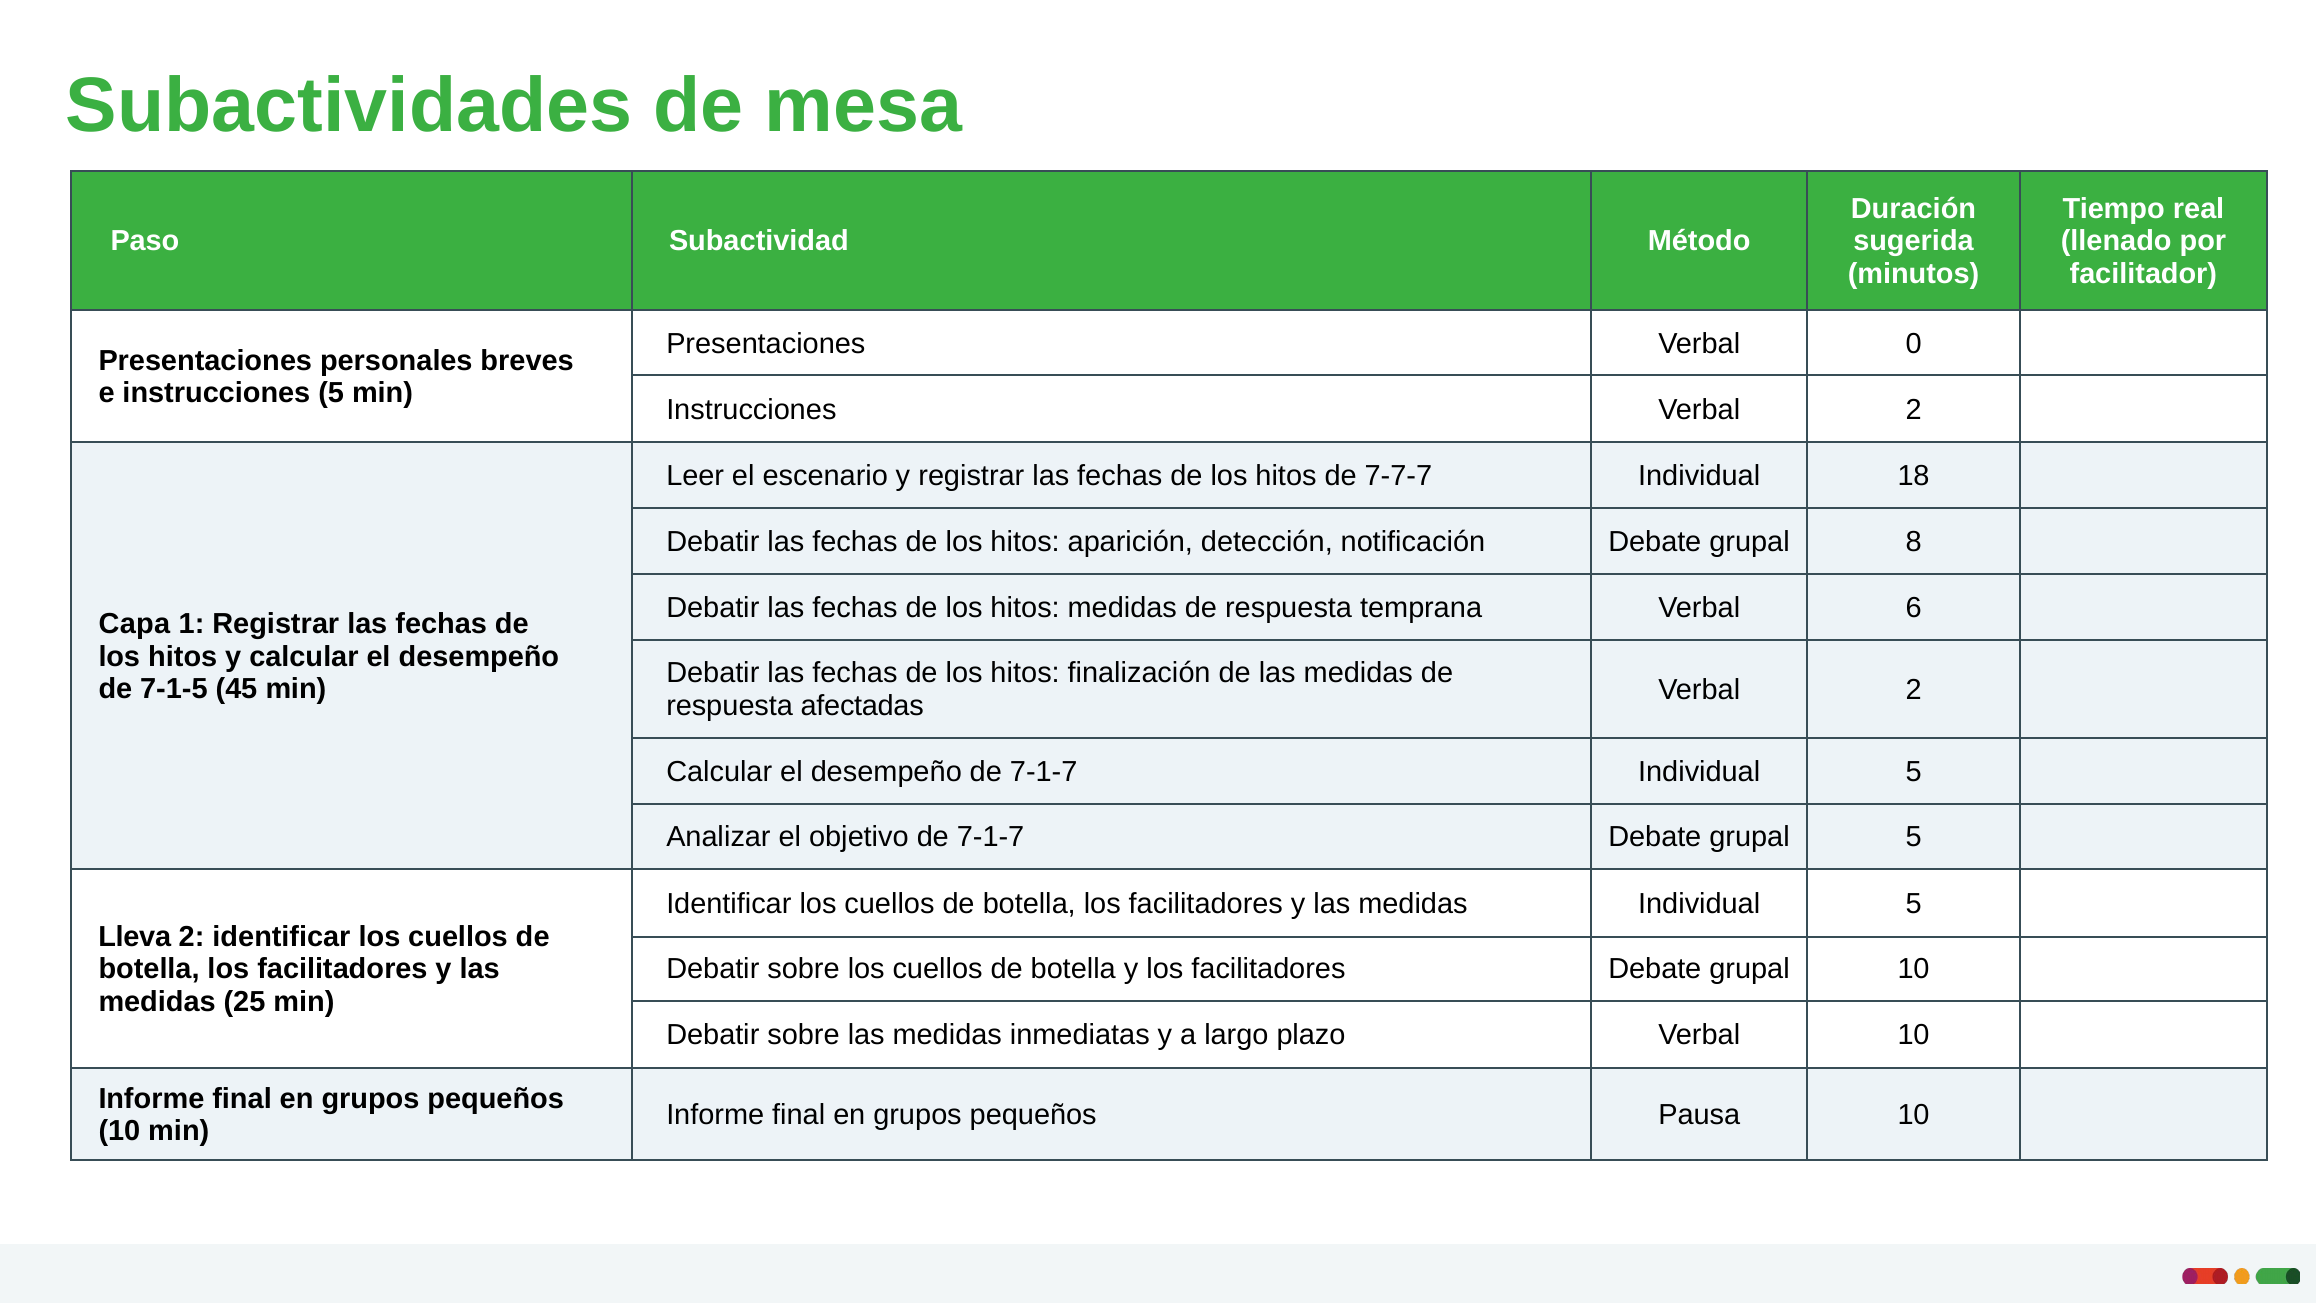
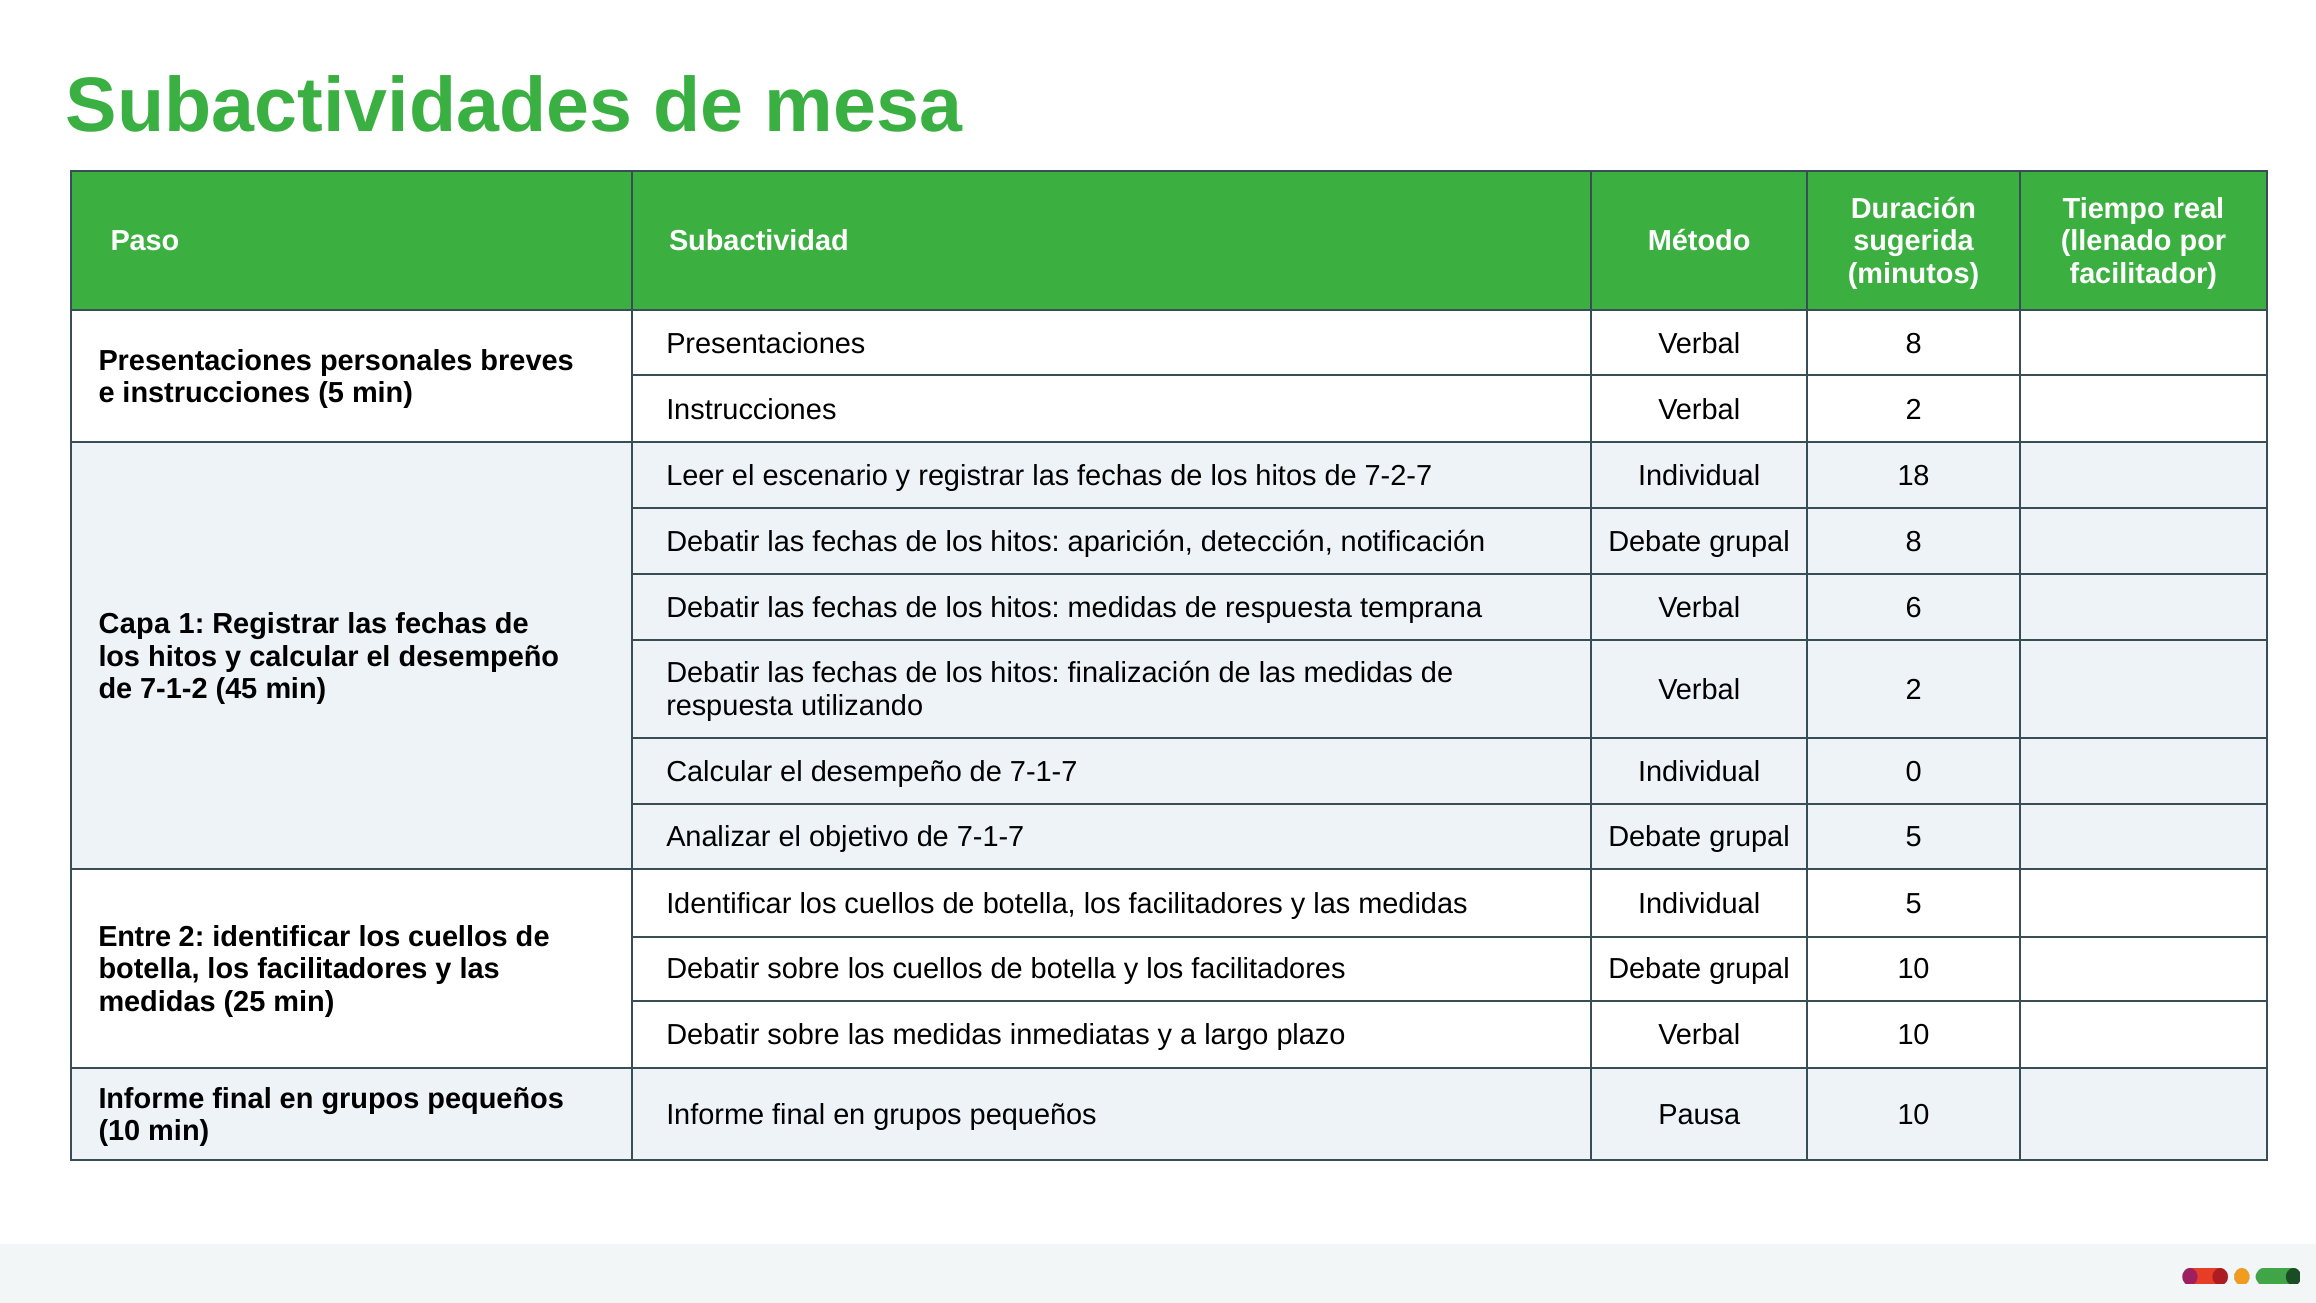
Verbal 0: 0 -> 8
7-7-7: 7-7-7 -> 7-2-7
7-1-5: 7-1-5 -> 7-1-2
afectadas: afectadas -> utilizando
7-1-7 Individual 5: 5 -> 0
Lleva: Lleva -> Entre
